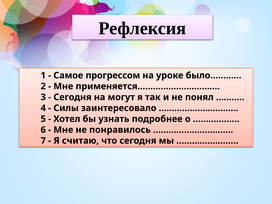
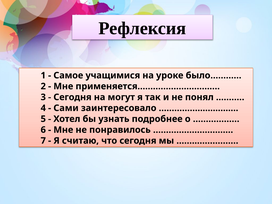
прогрессом: прогрессом -> учащимися
Силы: Силы -> Сами
